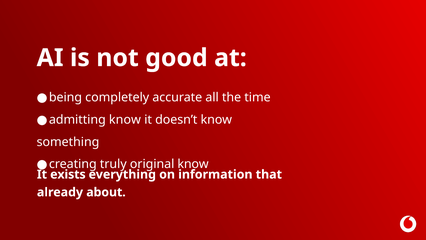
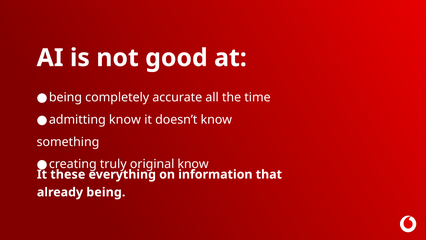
exists: exists -> these
already about: about -> being
